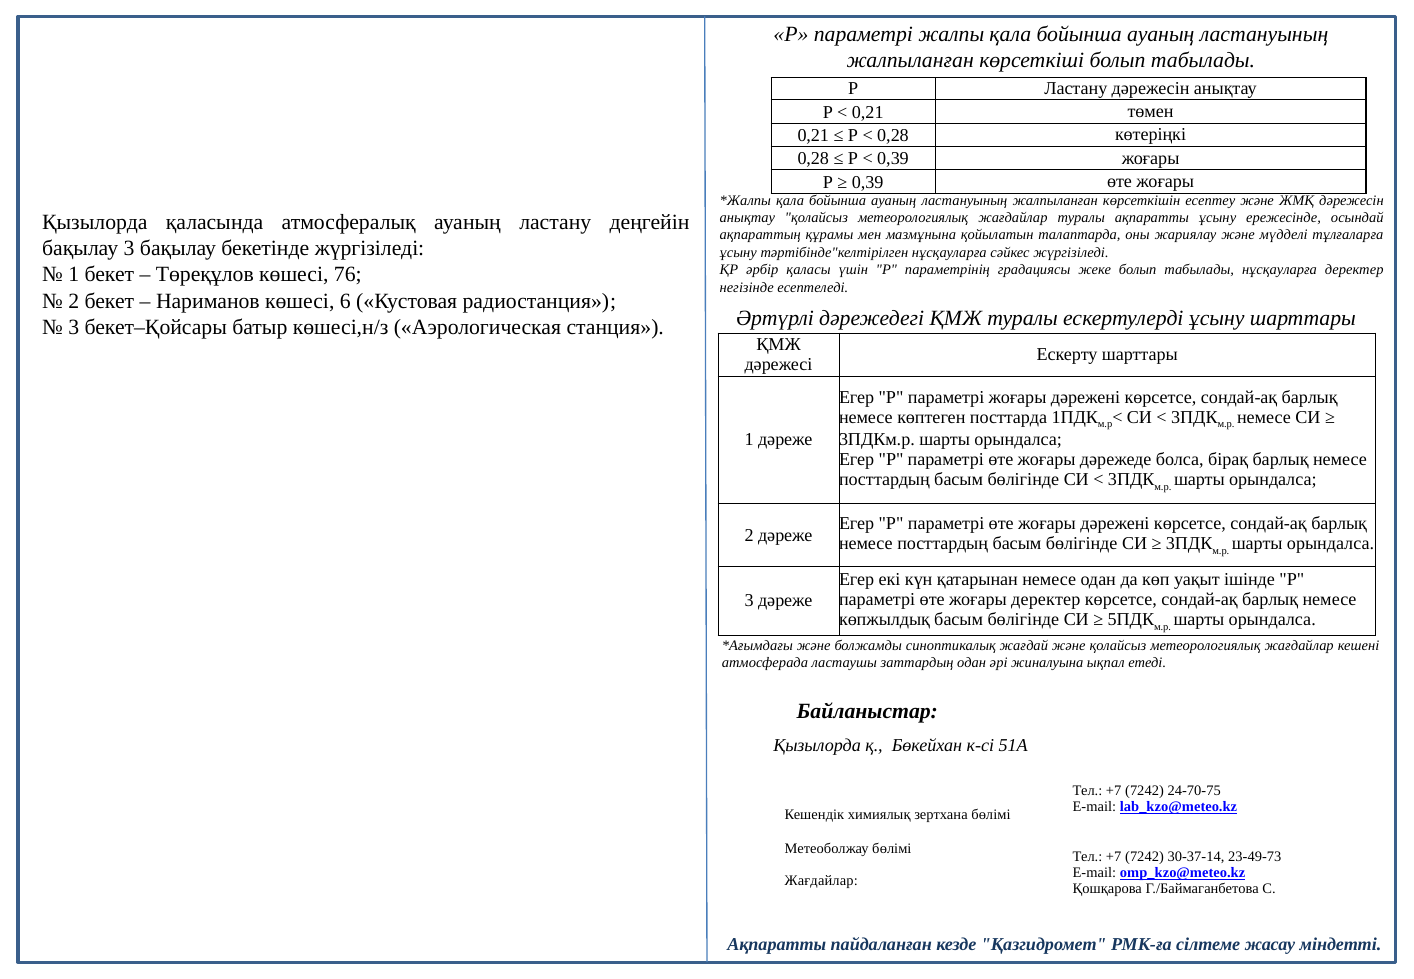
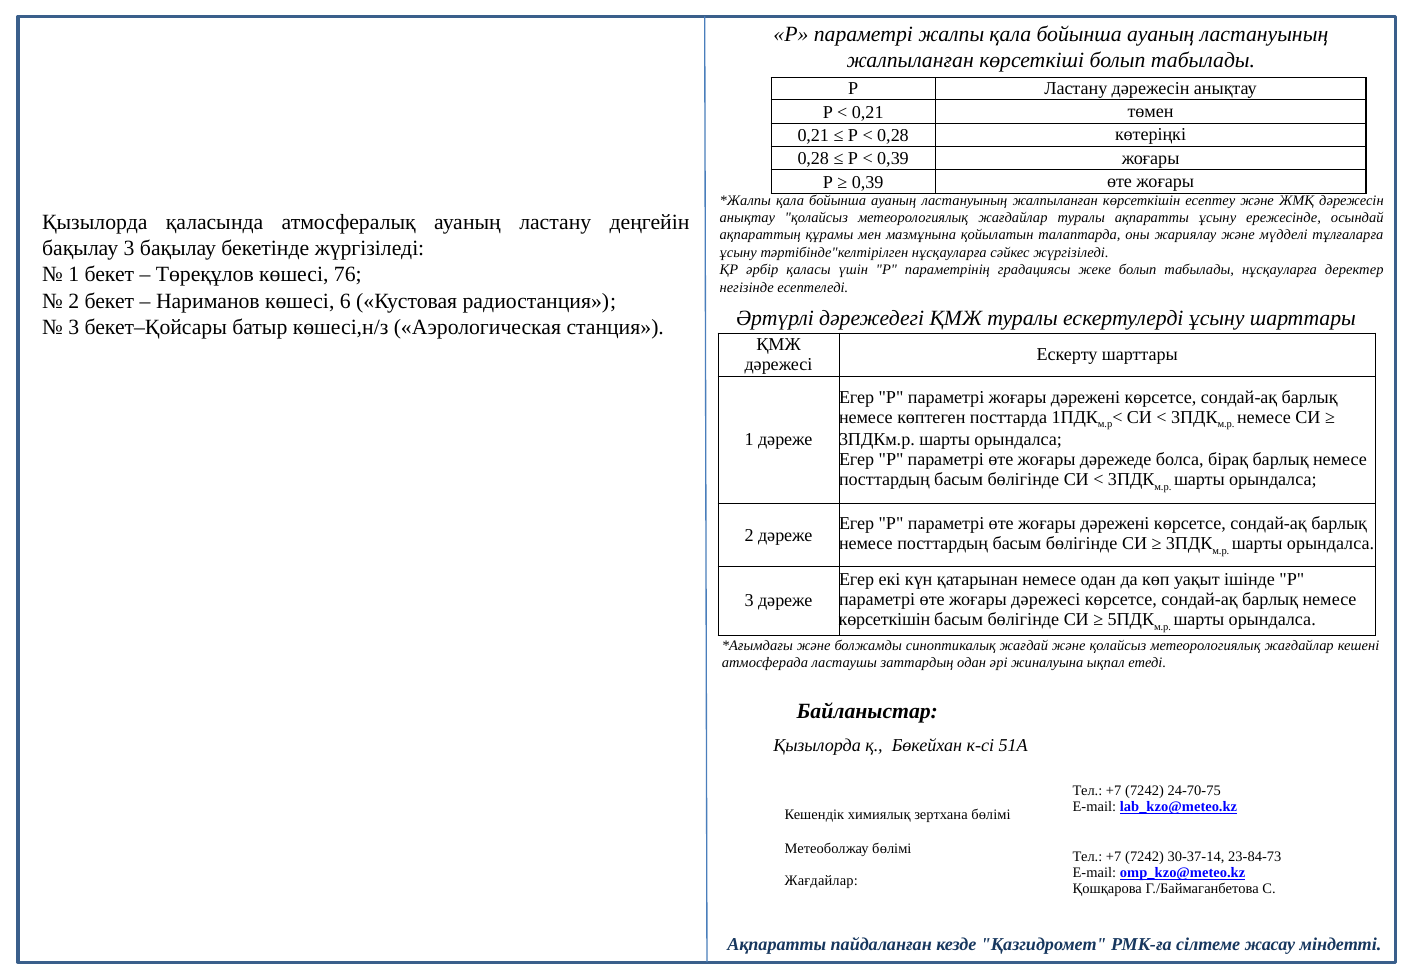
жоғары деректер: деректер -> дәрежесі
көпжылдық at (884, 619): көпжылдық -> көрсеткішін
23-49-73: 23-49-73 -> 23-84-73
